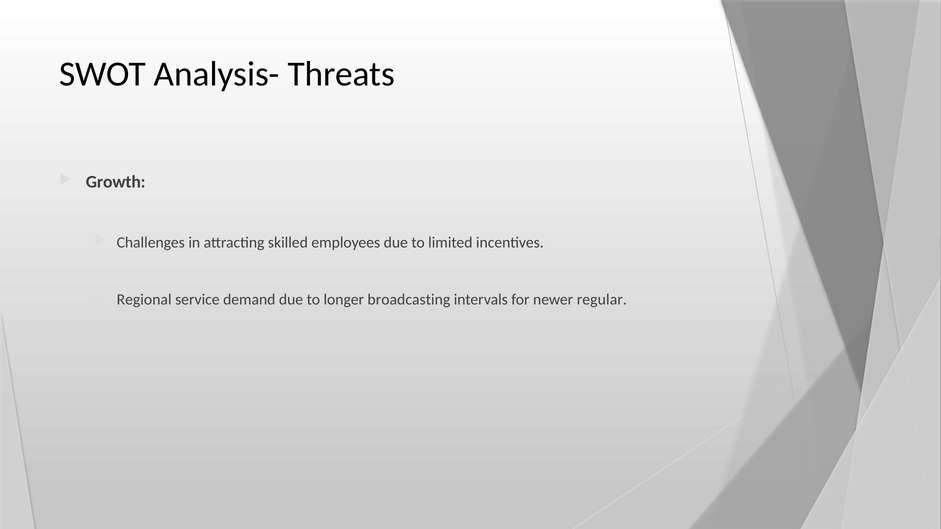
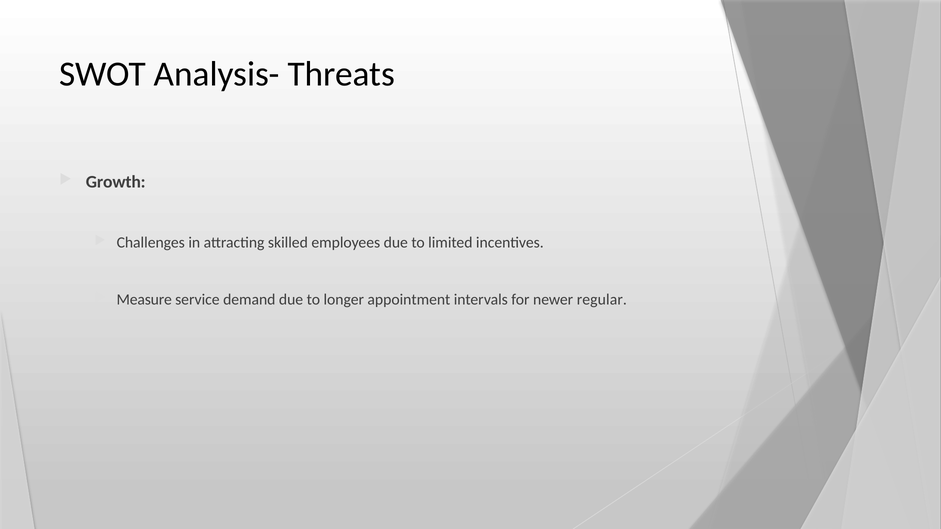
Regional: Regional -> Measure
broadcasting: broadcasting -> appointment
